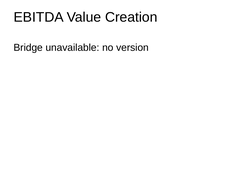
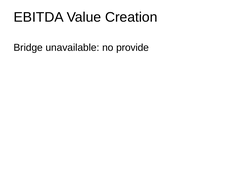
version: version -> provide
